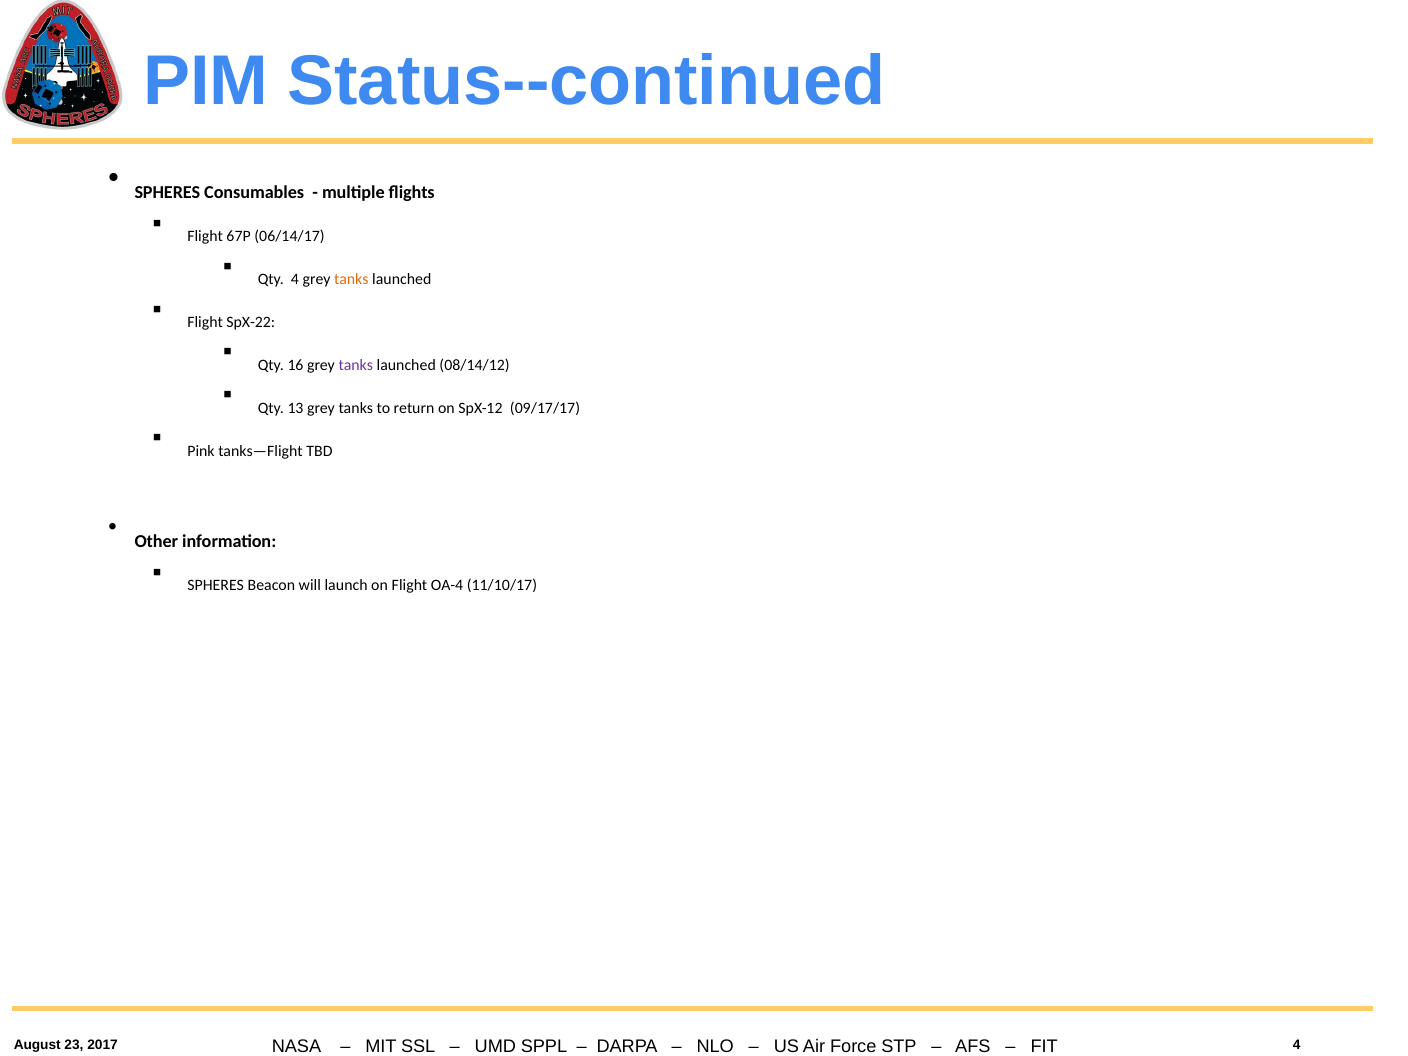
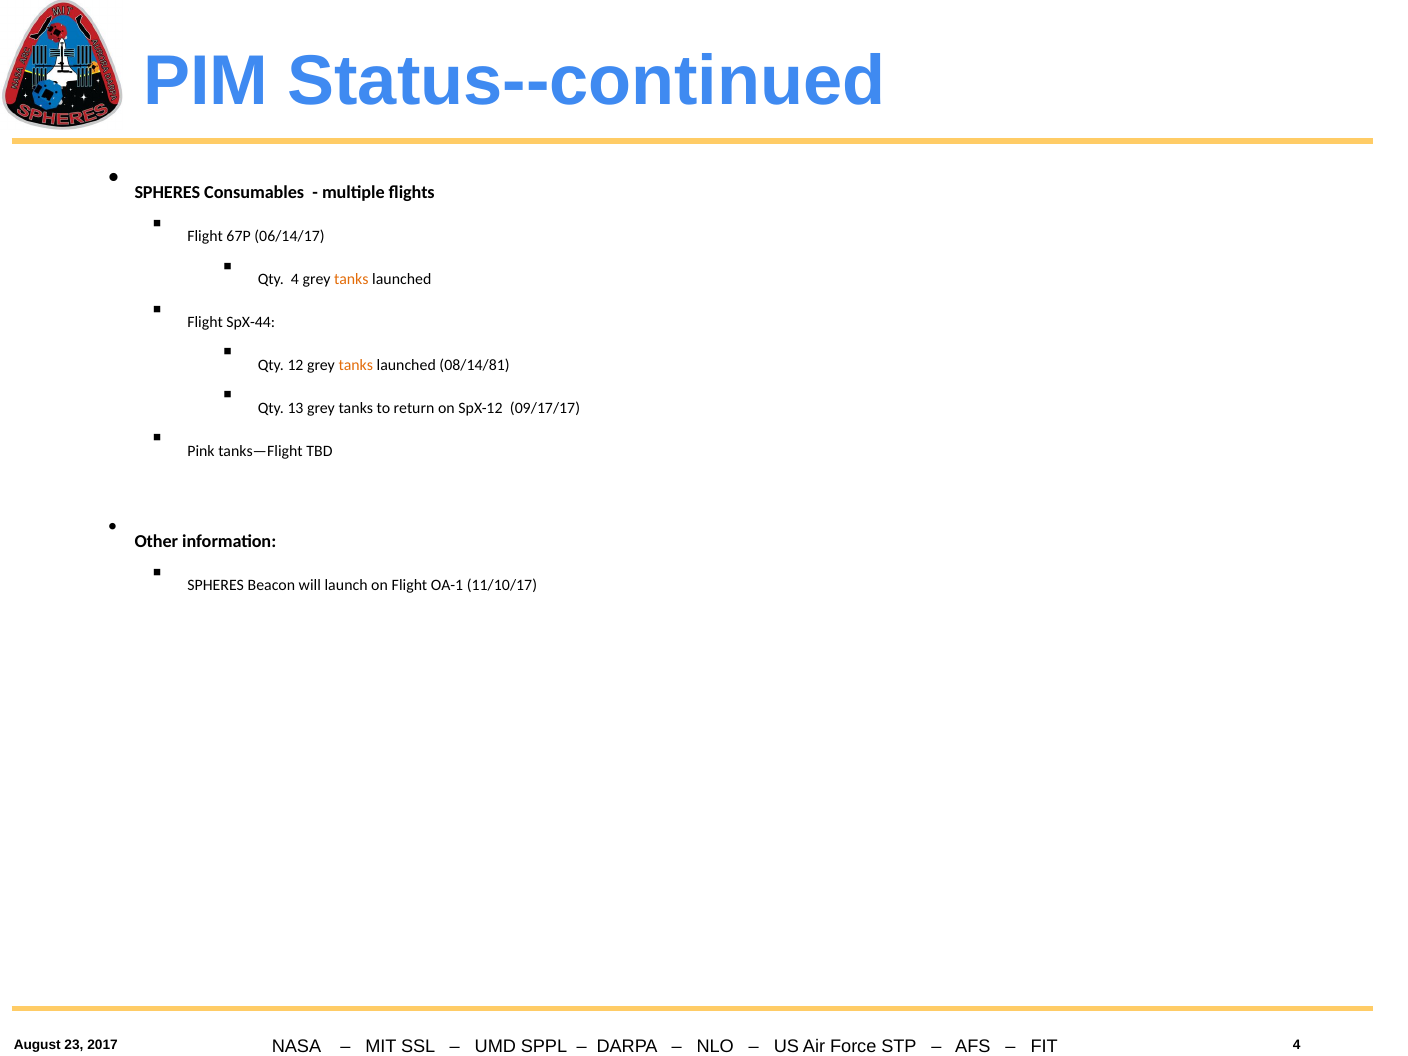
SpX-22: SpX-22 -> SpX-44
16: 16 -> 12
tanks at (356, 365) colour: purple -> orange
08/14/12: 08/14/12 -> 08/14/81
OA-4: OA-4 -> OA-1
